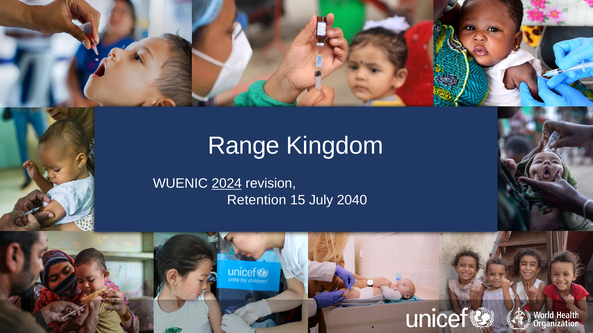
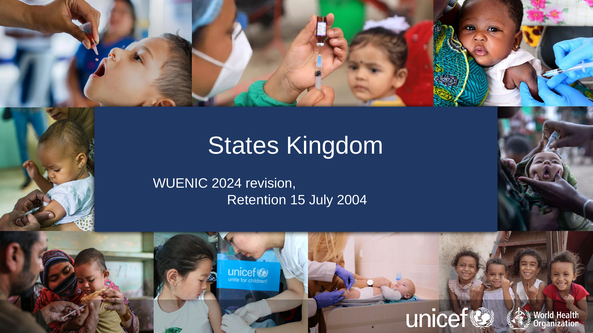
Range: Range -> States
2024 underline: present -> none
2040: 2040 -> 2004
